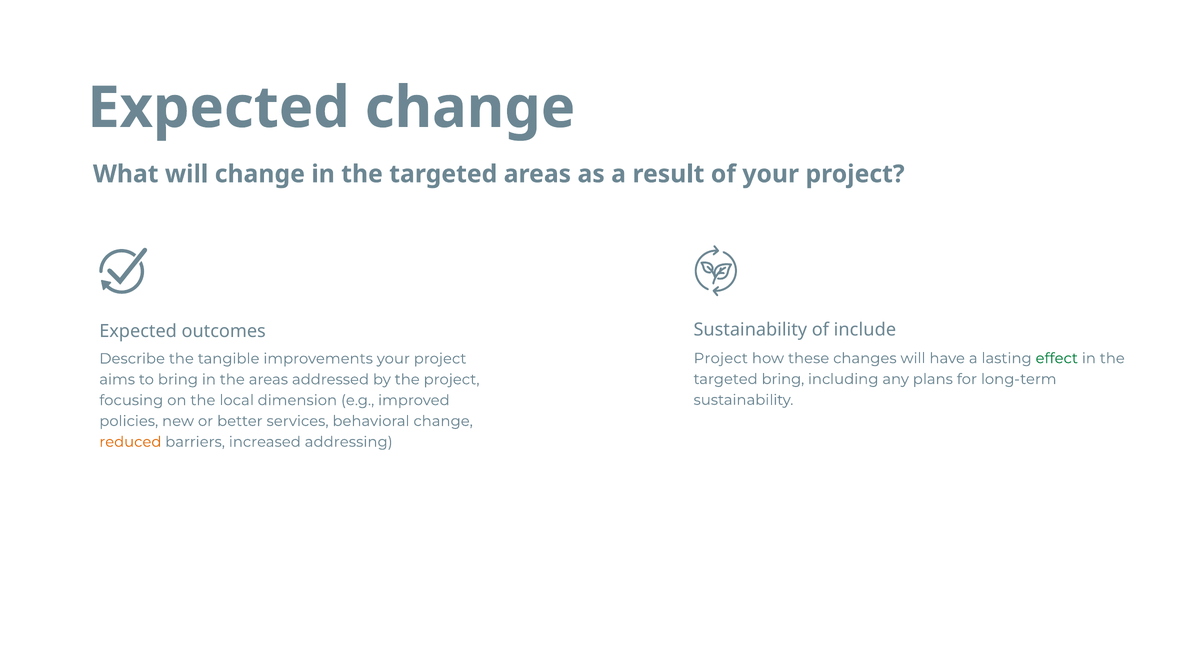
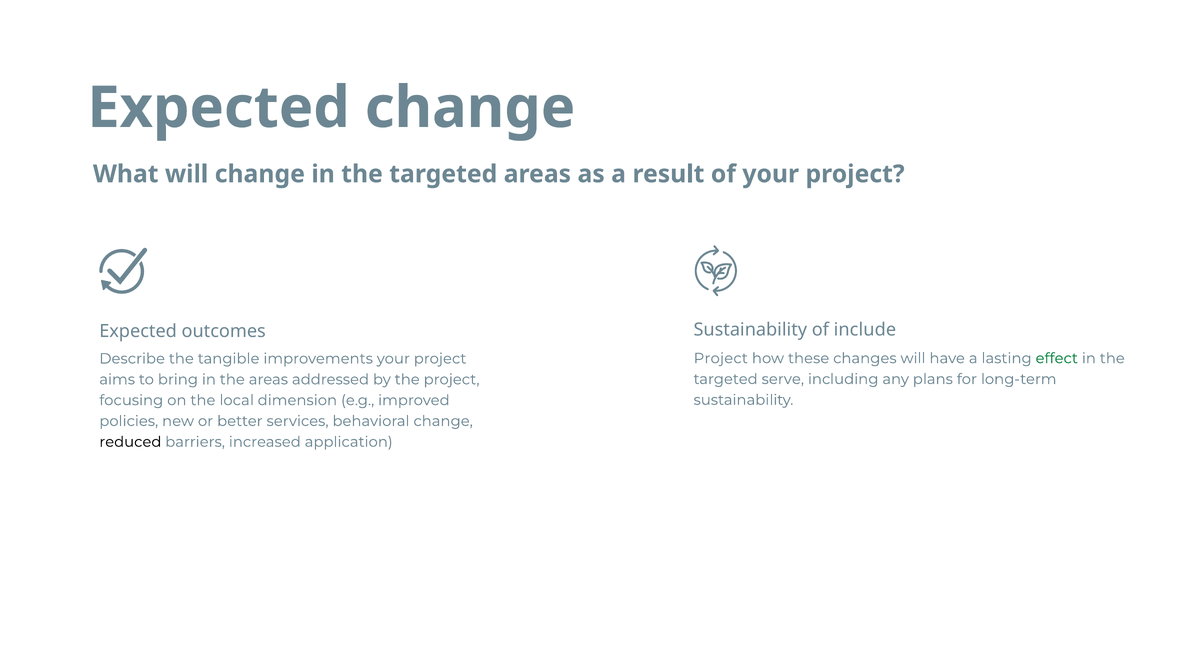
targeted bring: bring -> serve
reduced colour: orange -> black
addressing: addressing -> application
